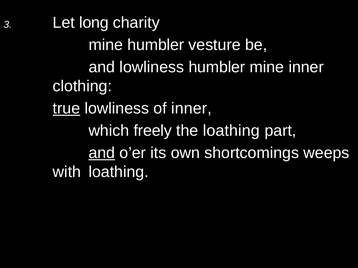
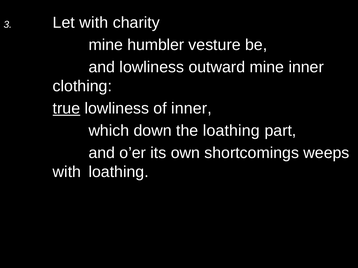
Let long: long -> with
lowliness humbler: humbler -> outward
freely: freely -> down
and at (102, 153) underline: present -> none
